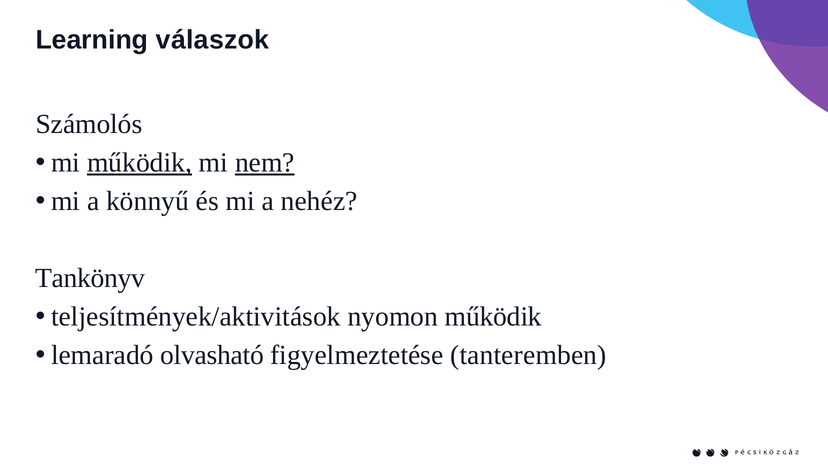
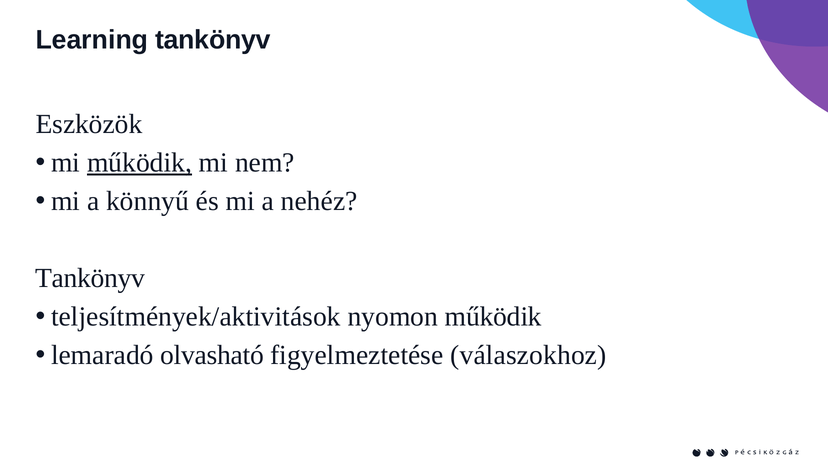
Learning válaszok: válaszok -> tankönyv
Számolós: Számolós -> Eszközök
nem underline: present -> none
tanteremben: tanteremben -> válaszokhoz
